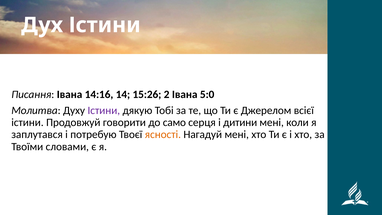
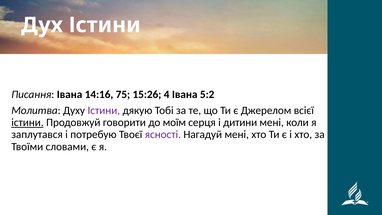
14: 14 -> 75
2: 2 -> 4
5:0: 5:0 -> 5:2
істини at (27, 122) underline: none -> present
само: само -> моїм
ясності colour: orange -> purple
